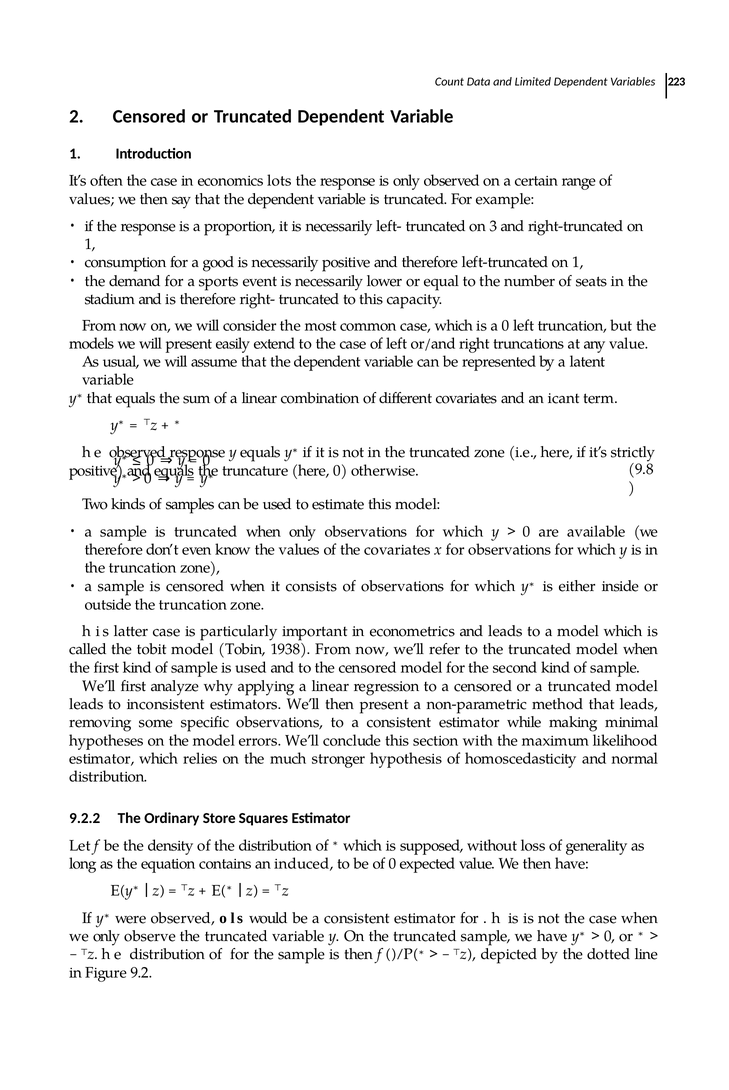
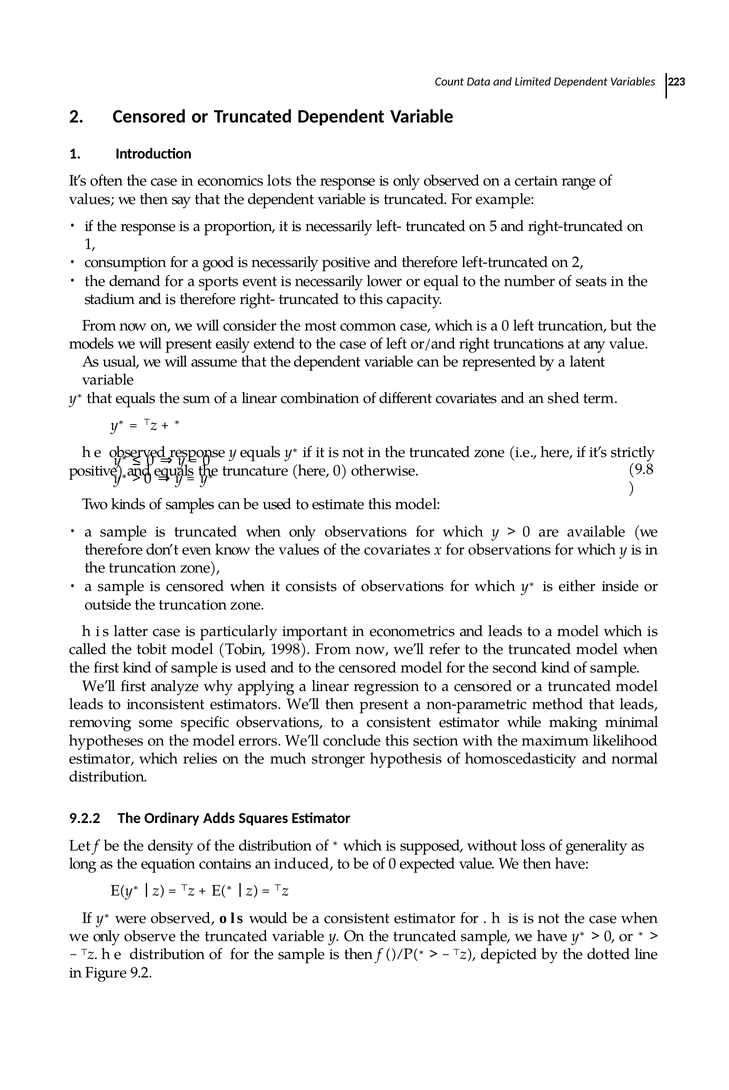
3: 3 -> 5
left-truncated on 1: 1 -> 2
icant: icant -> shed
1938: 1938 -> 1998
Store: Store -> Adds
